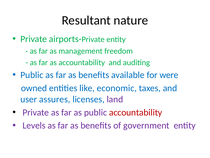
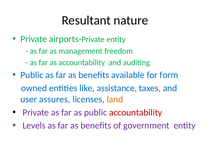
were: were -> form
economic: economic -> assistance
land colour: purple -> orange
